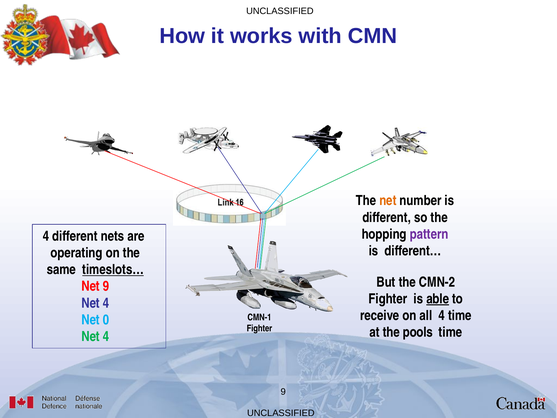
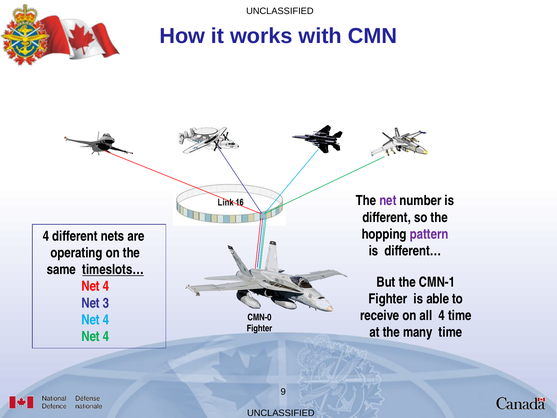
net at (388, 201) colour: orange -> purple
CMN-2: CMN-2 -> CMN-1
9 at (106, 286): 9 -> 4
able underline: present -> none
4 at (106, 303): 4 -> 3
CMN-1: CMN-1 -> CMN-0
0 at (106, 320): 0 -> 4
pools: pools -> many
